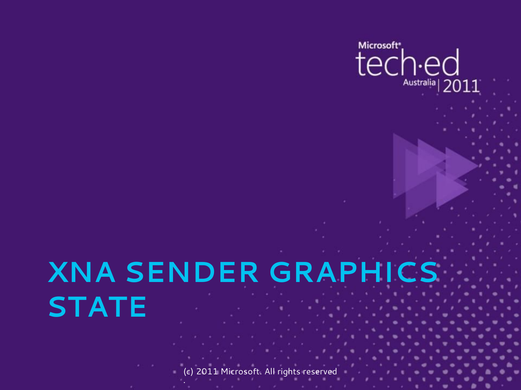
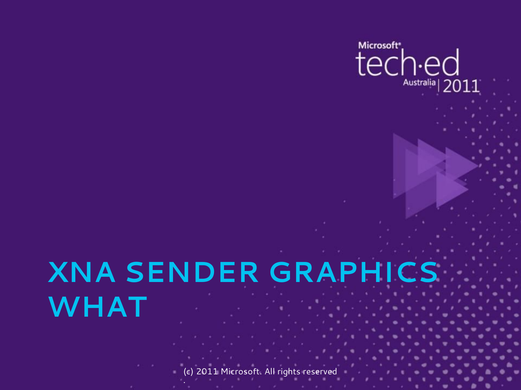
STATE: STATE -> WHAT
